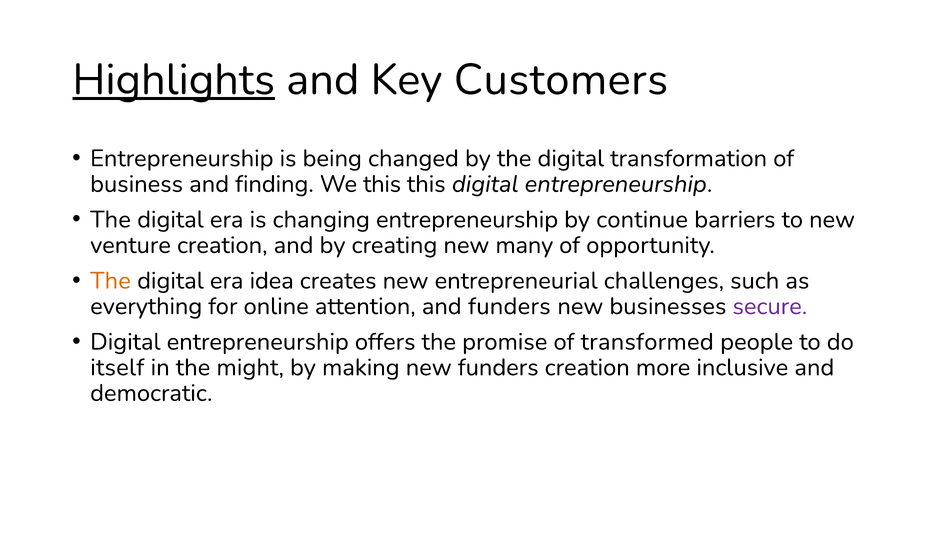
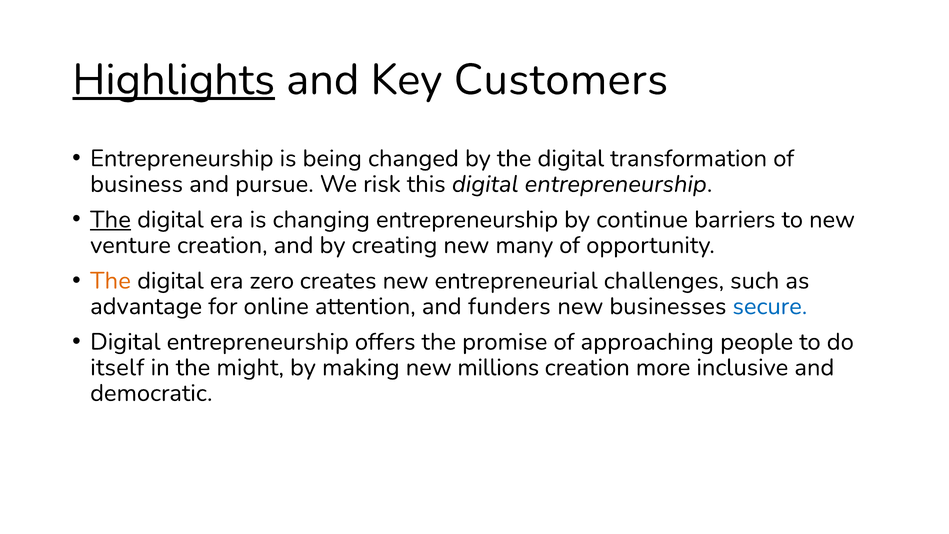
finding: finding -> pursue
We this: this -> risk
The at (111, 219) underline: none -> present
idea: idea -> zero
everything: everything -> advantage
secure colour: purple -> blue
transformed: transformed -> approaching
new funders: funders -> millions
